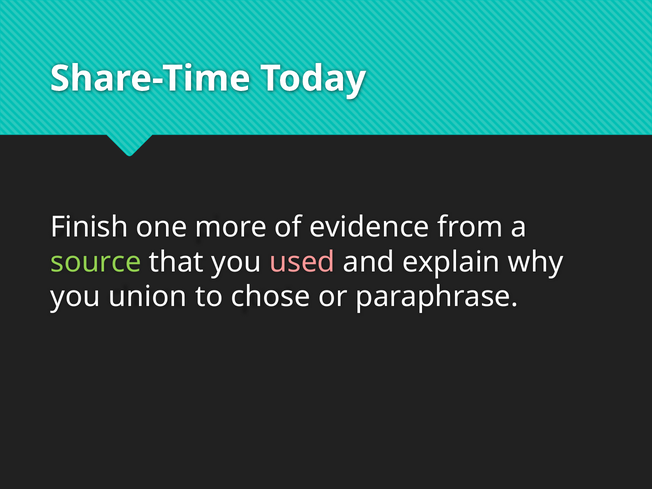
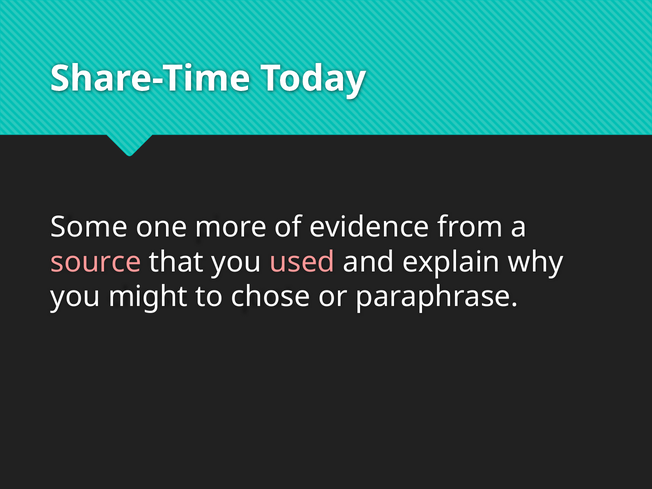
Finish: Finish -> Some
source colour: light green -> pink
union: union -> might
